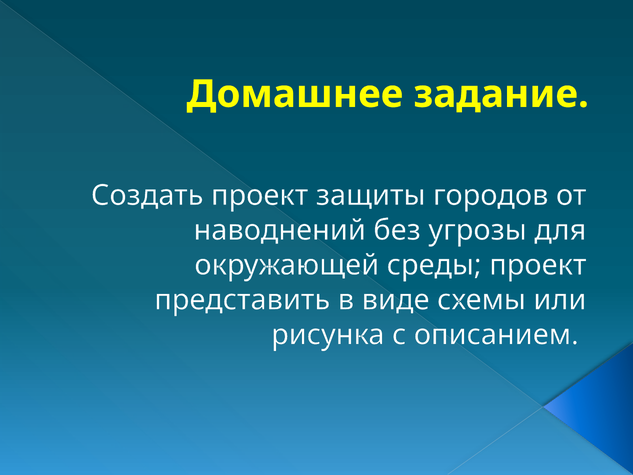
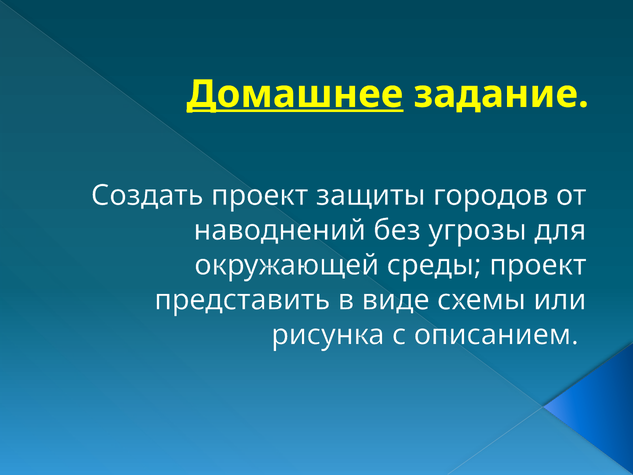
Домашнее underline: none -> present
